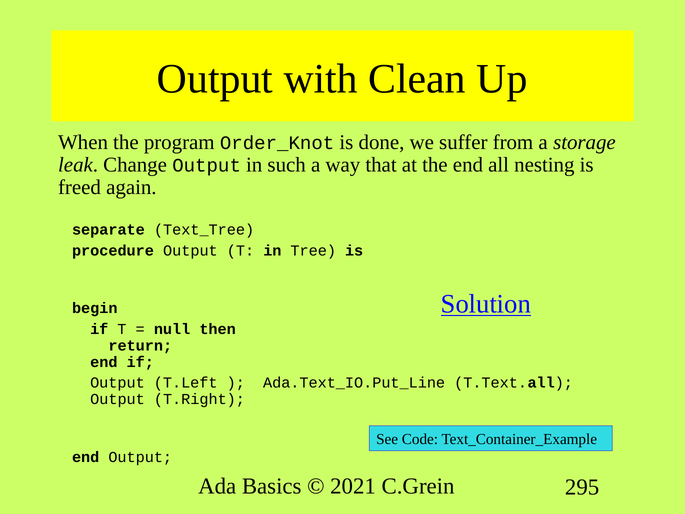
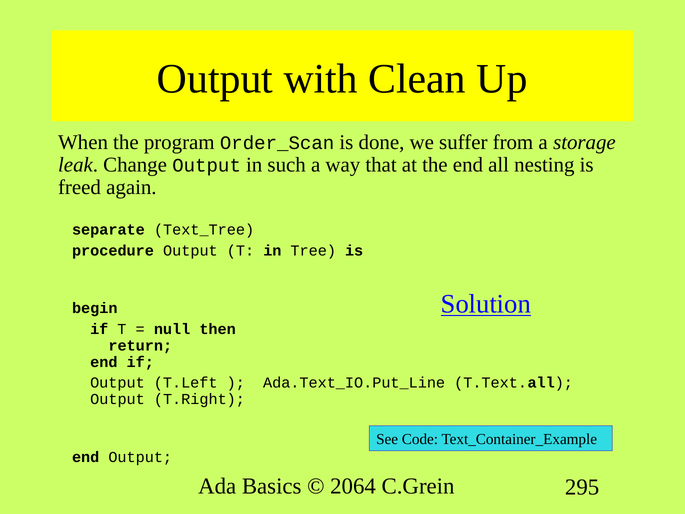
Order_Knot: Order_Knot -> Order_Scan
2021: 2021 -> 2064
